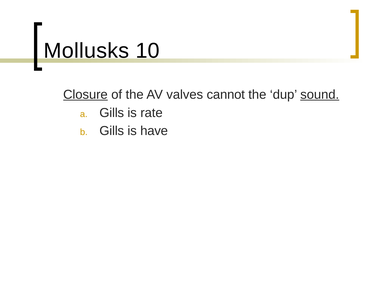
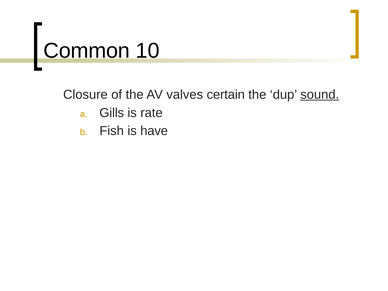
Mollusks: Mollusks -> Common
Closure underline: present -> none
cannot: cannot -> certain
Gills at (112, 131): Gills -> Fish
